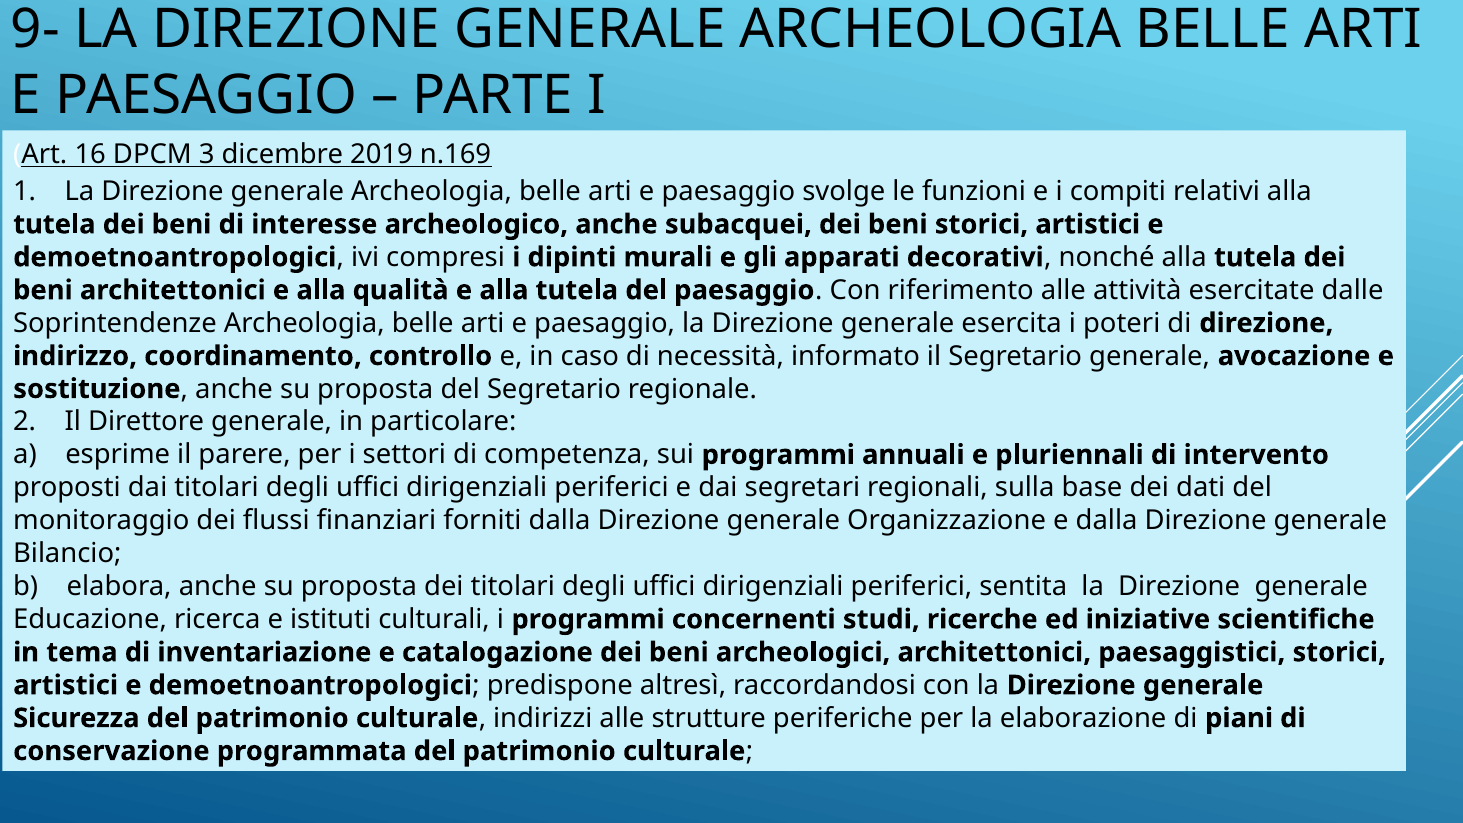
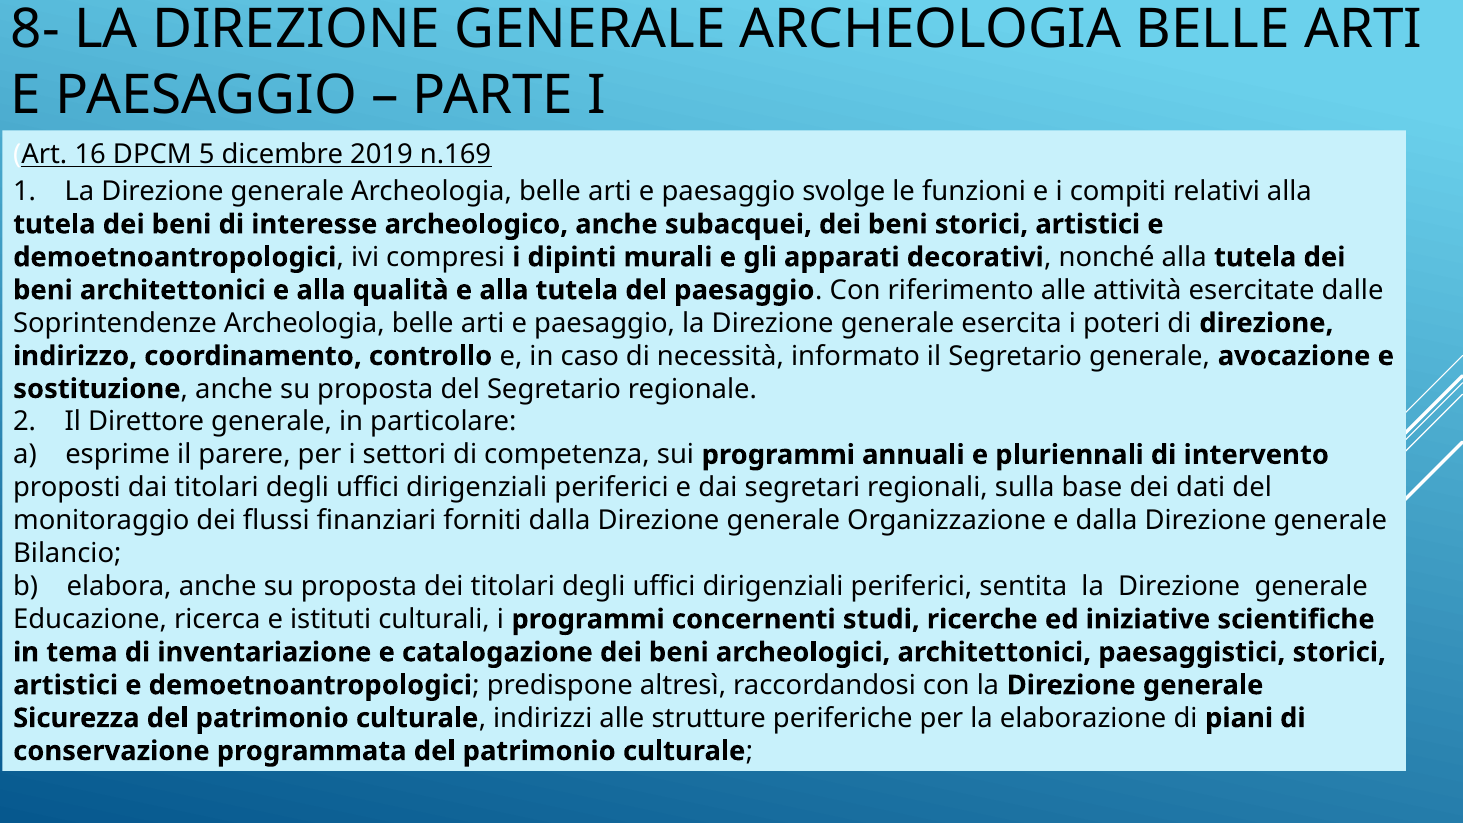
9-: 9- -> 8-
3: 3 -> 5
